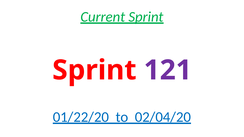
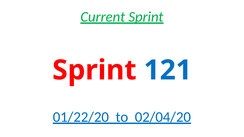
121 colour: purple -> blue
